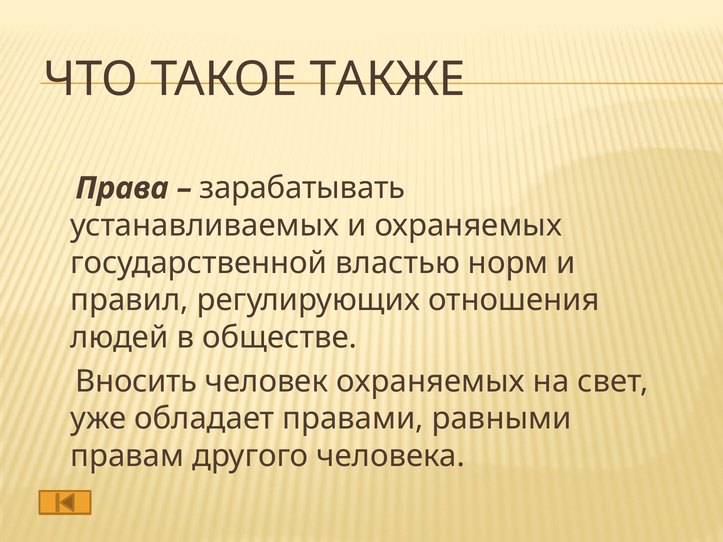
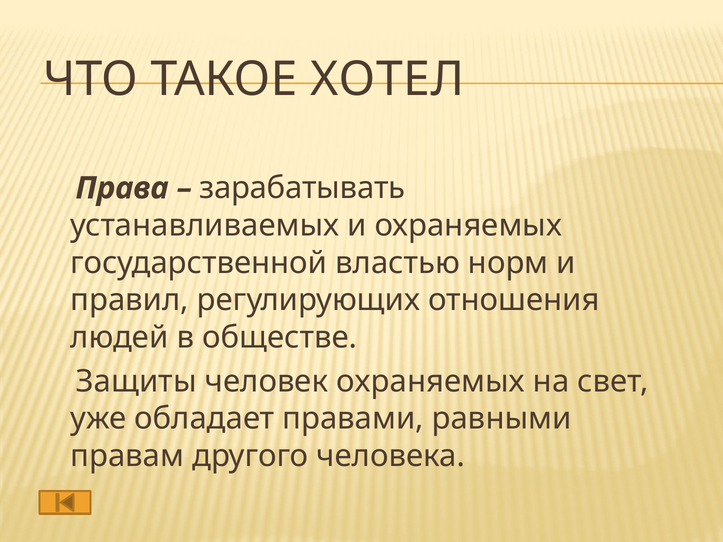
ТАКЖЕ: ТАКЖЕ -> ХОТЕЛ
Вносить: Вносить -> Защиты
